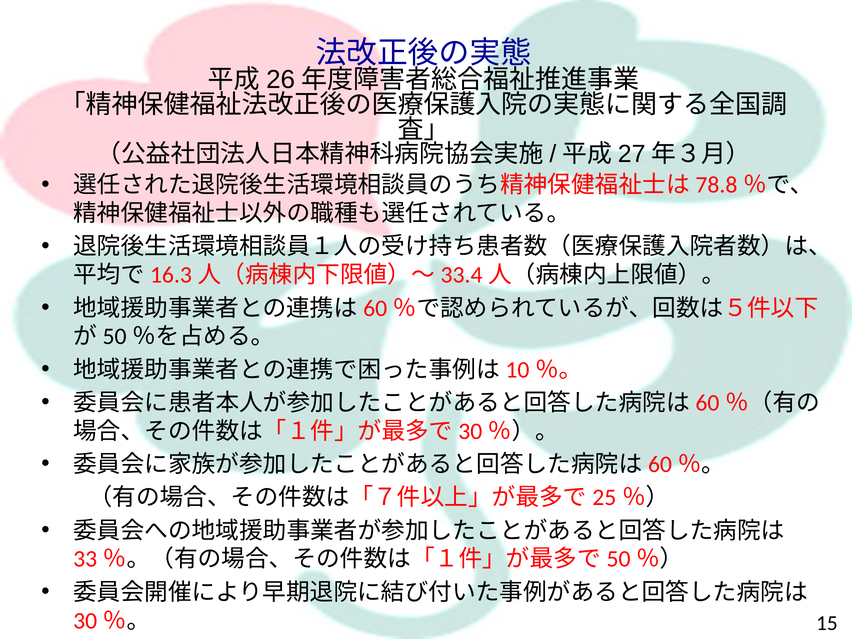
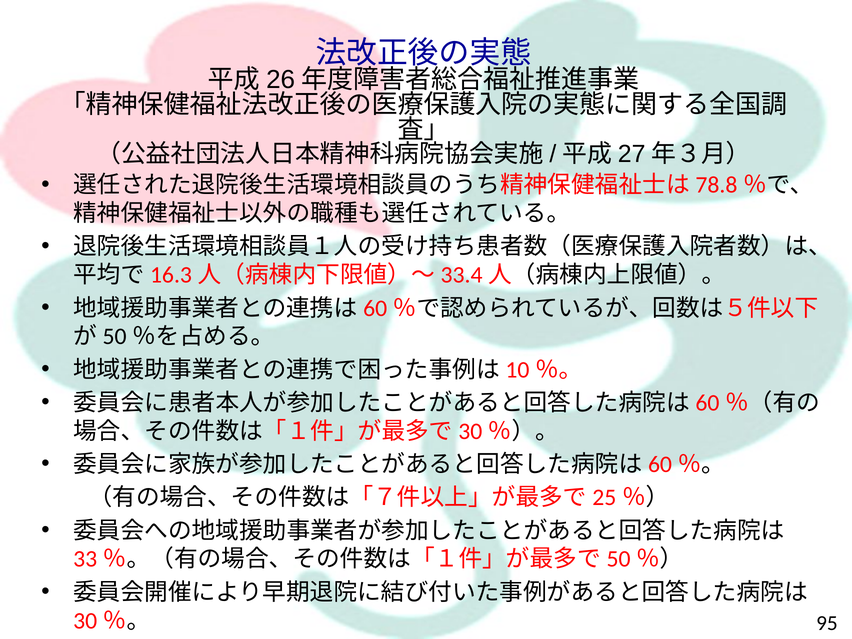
15: 15 -> 95
